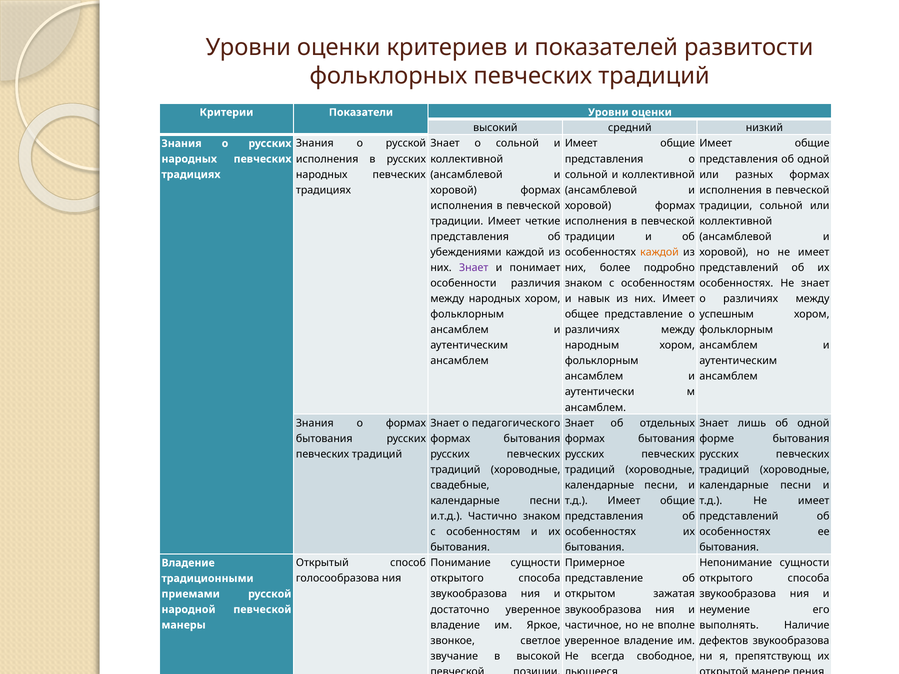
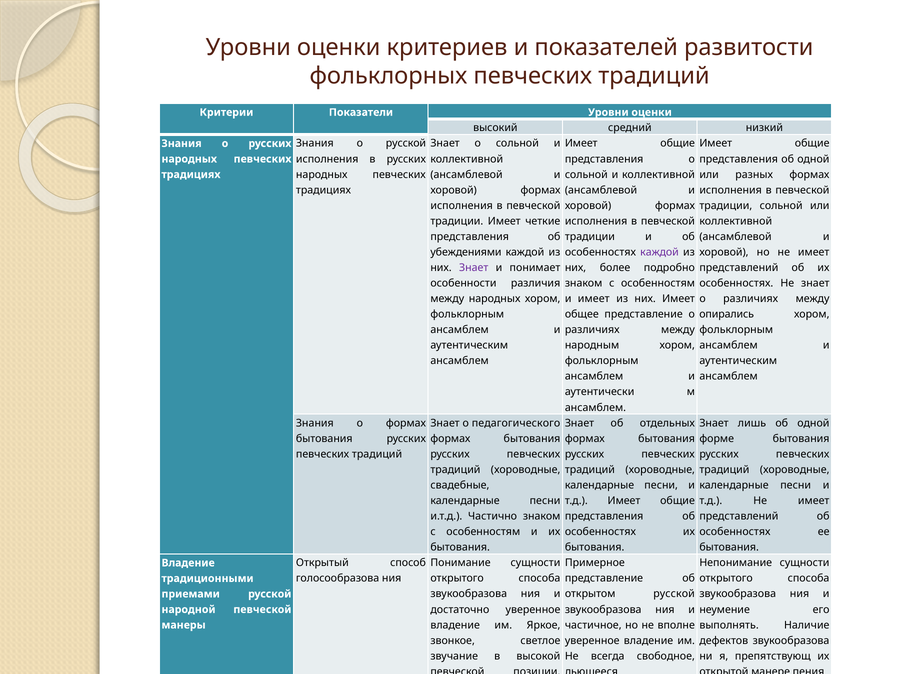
каждой at (660, 252) colour: orange -> purple
и навык: навык -> имеет
успешным: успешным -> опирались
открытом зажатая: зажатая -> русской
